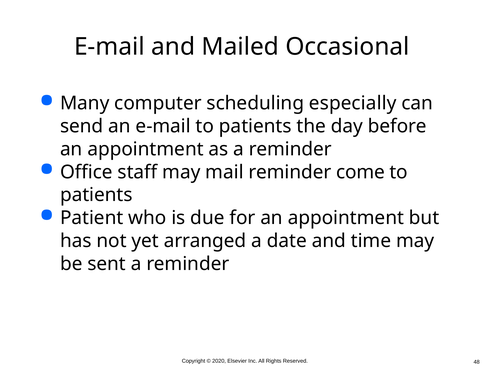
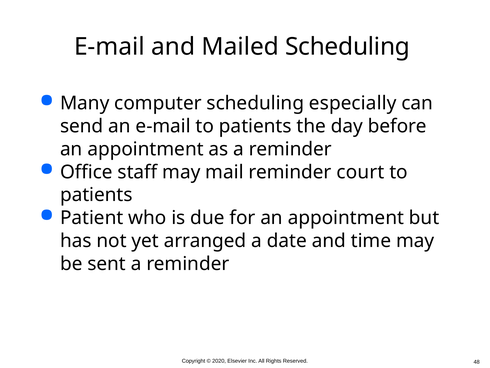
Mailed Occasional: Occasional -> Scheduling
come: come -> court
